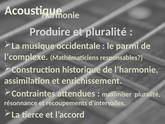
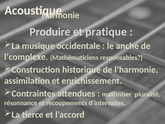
et pluralité: pluralité -> pratique
parmi: parmi -> anche
